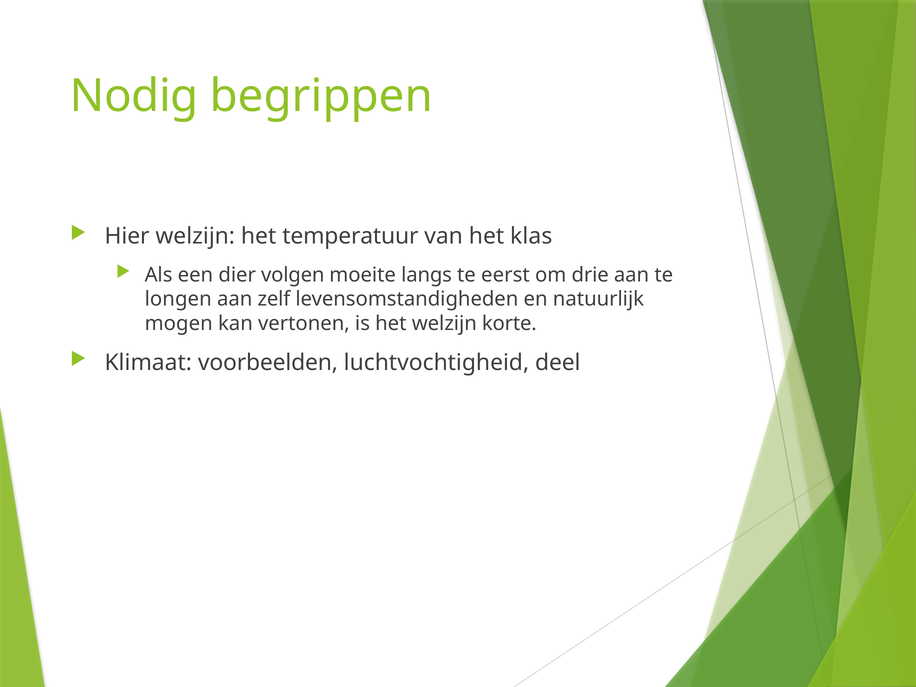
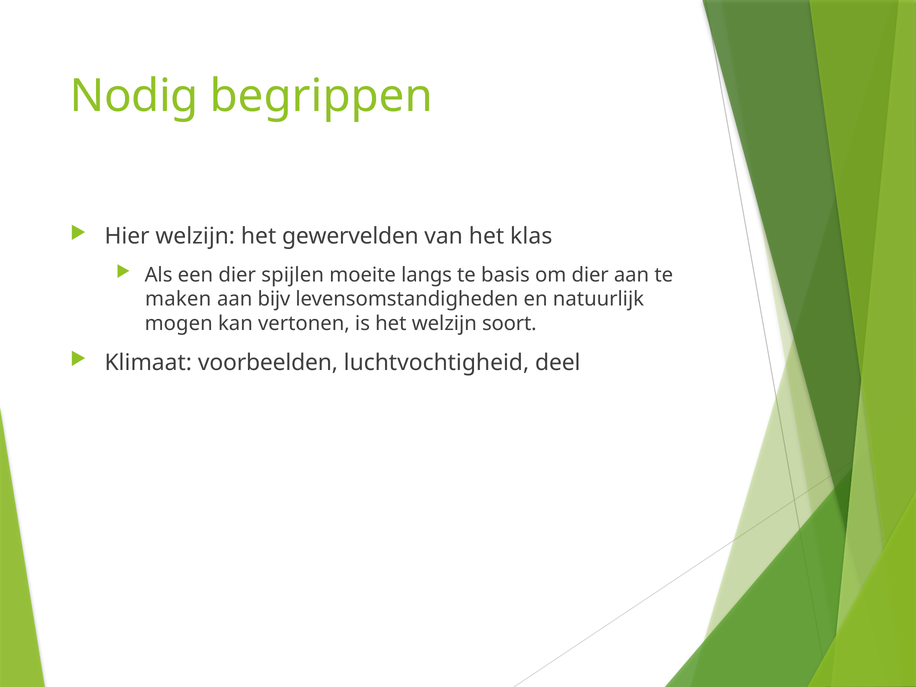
temperatuur: temperatuur -> gewervelden
volgen: volgen -> spijlen
eerst: eerst -> basis
om drie: drie -> dier
longen: longen -> maken
zelf: zelf -> bijv
korte: korte -> soort
